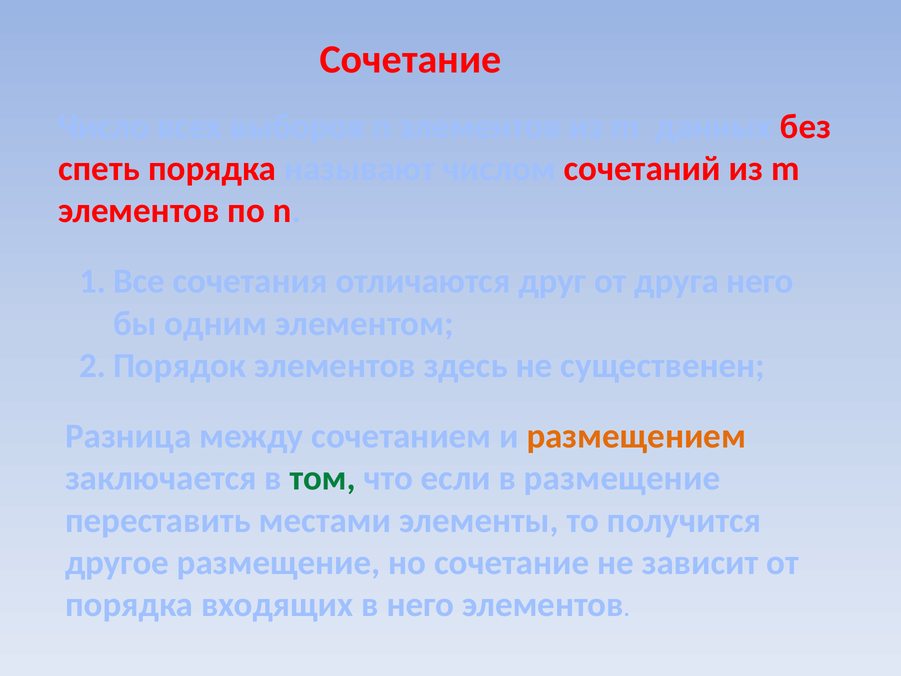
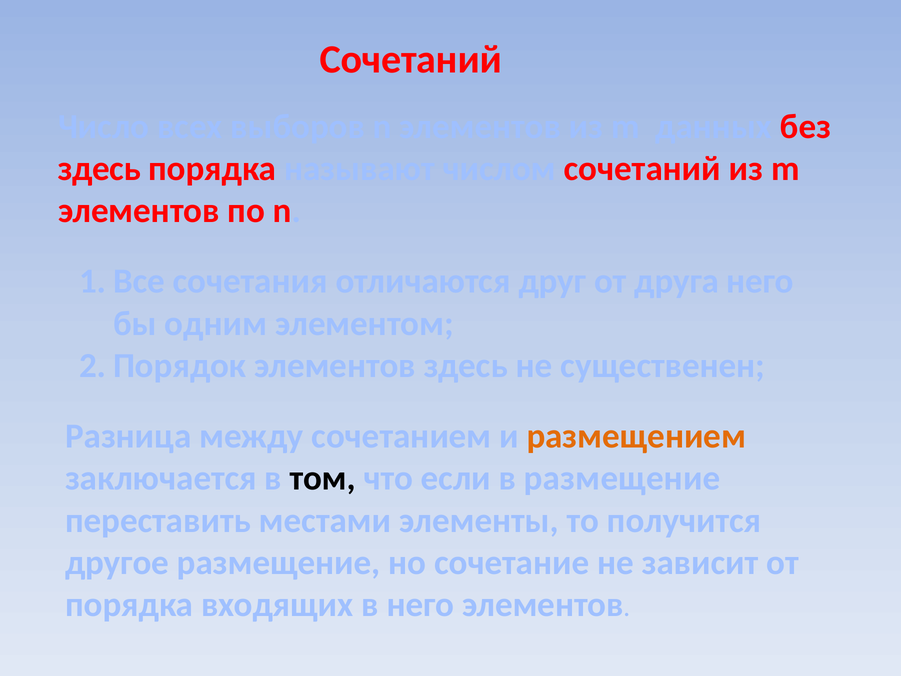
Сочетание at (411, 59): Сочетание -> Сочетаний
спеть at (99, 168): спеть -> здесь
том colour: green -> black
